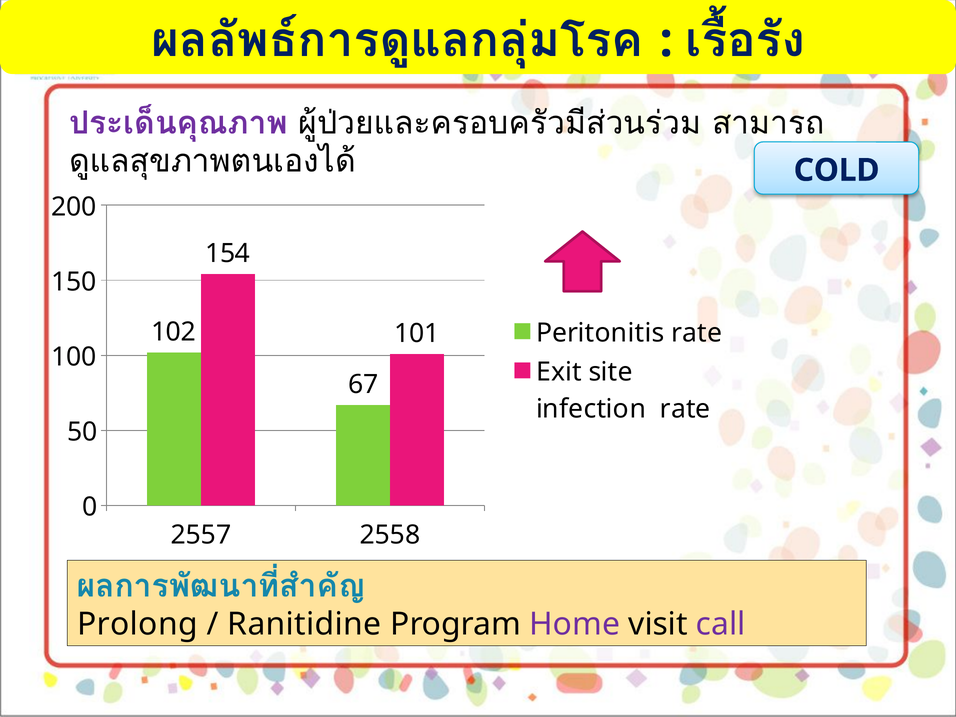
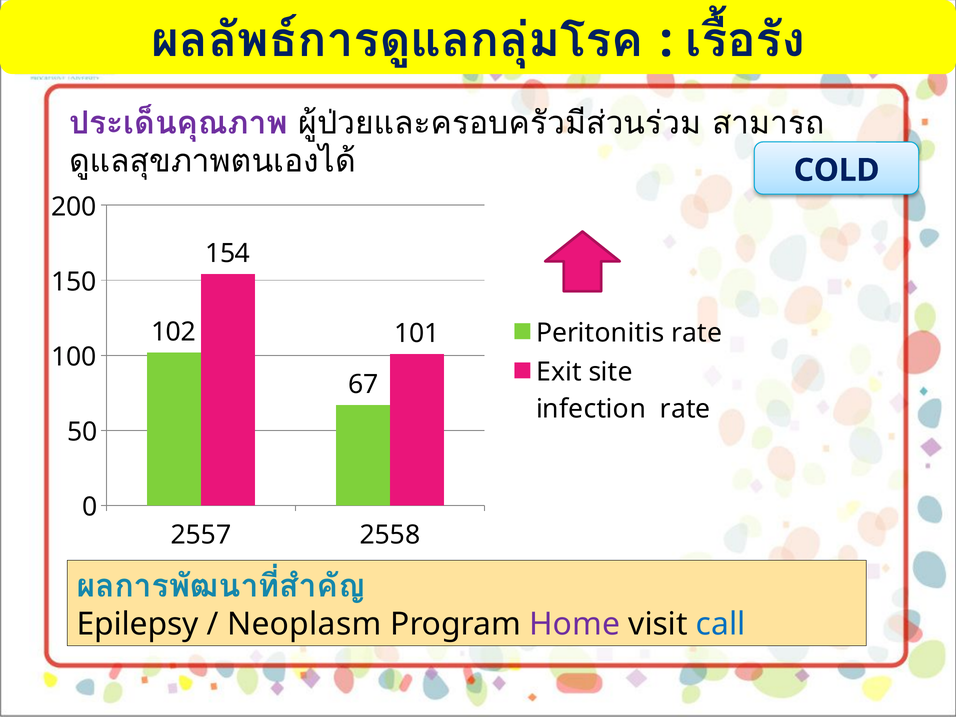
Prolong: Prolong -> Epilepsy
Ranitidine: Ranitidine -> Neoplasm
call colour: purple -> blue
